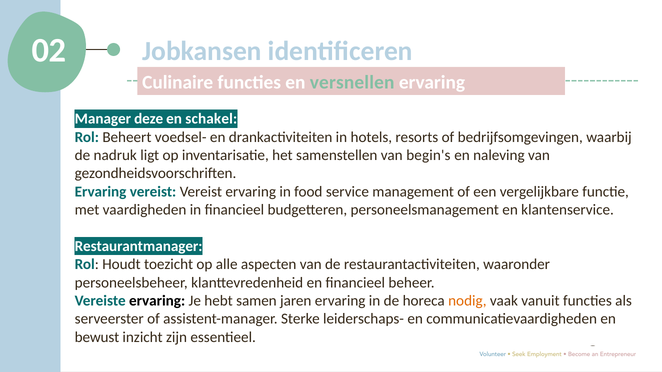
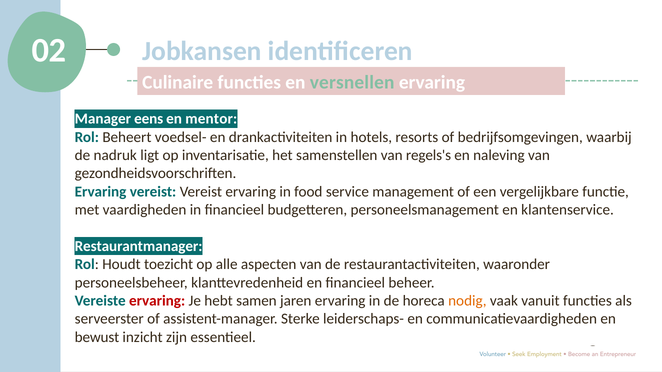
deze: deze -> eens
schakel: schakel -> mentor
begin's: begin's -> regels's
ervaring at (157, 301) colour: black -> red
